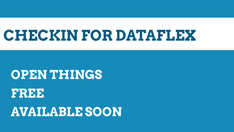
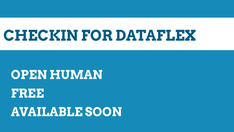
THINGS: THINGS -> HUMAN
